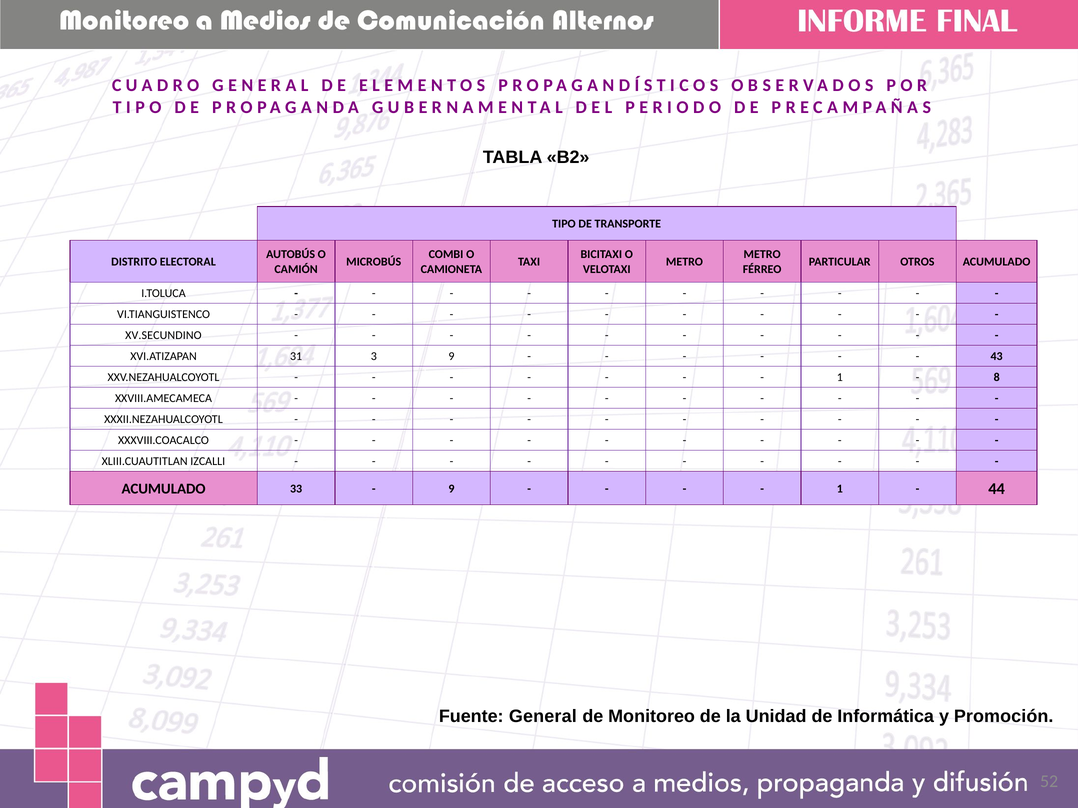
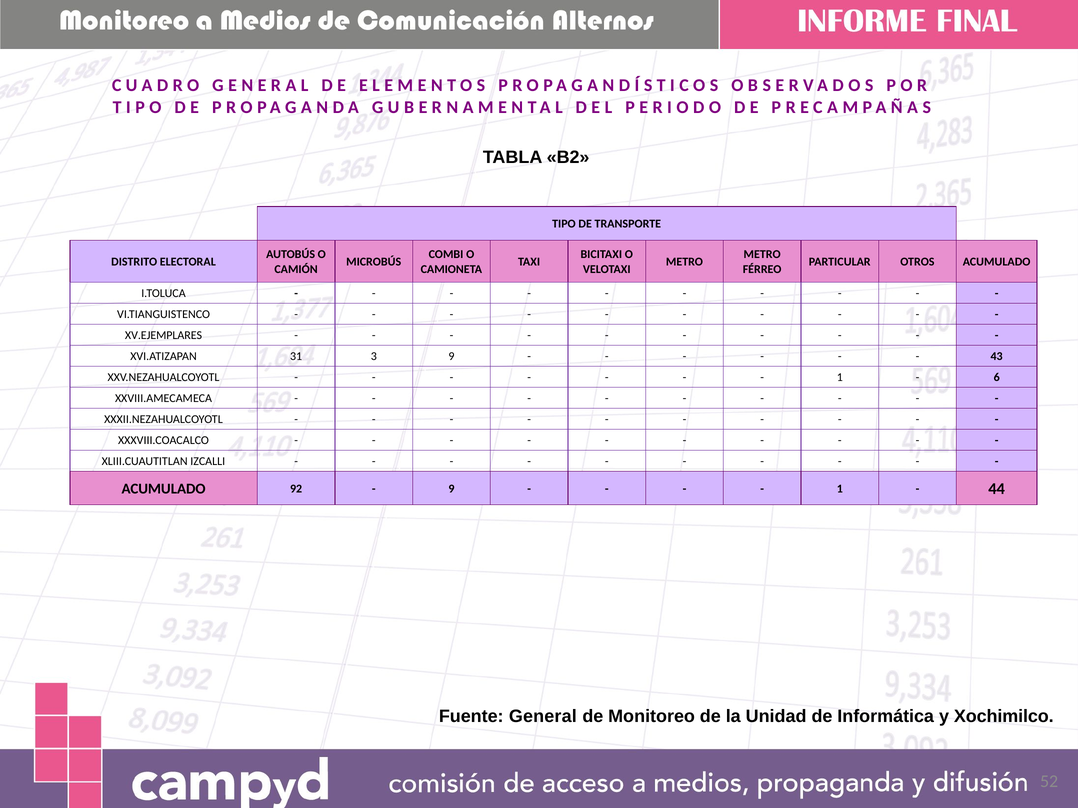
XV.SECUNDINO: XV.SECUNDINO -> XV.EJEMPLARES
8: 8 -> 6
33: 33 -> 92
Promoción: Promoción -> Xochimilco
